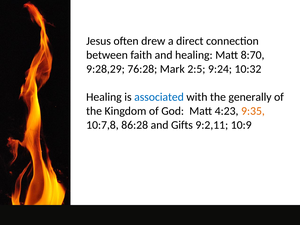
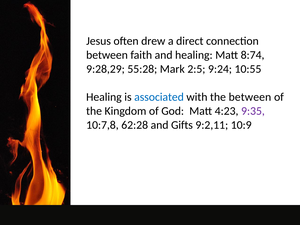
8:70: 8:70 -> 8:74
76:28: 76:28 -> 55:28
10:32: 10:32 -> 10:55
the generally: generally -> between
9:35 colour: orange -> purple
86:28: 86:28 -> 62:28
